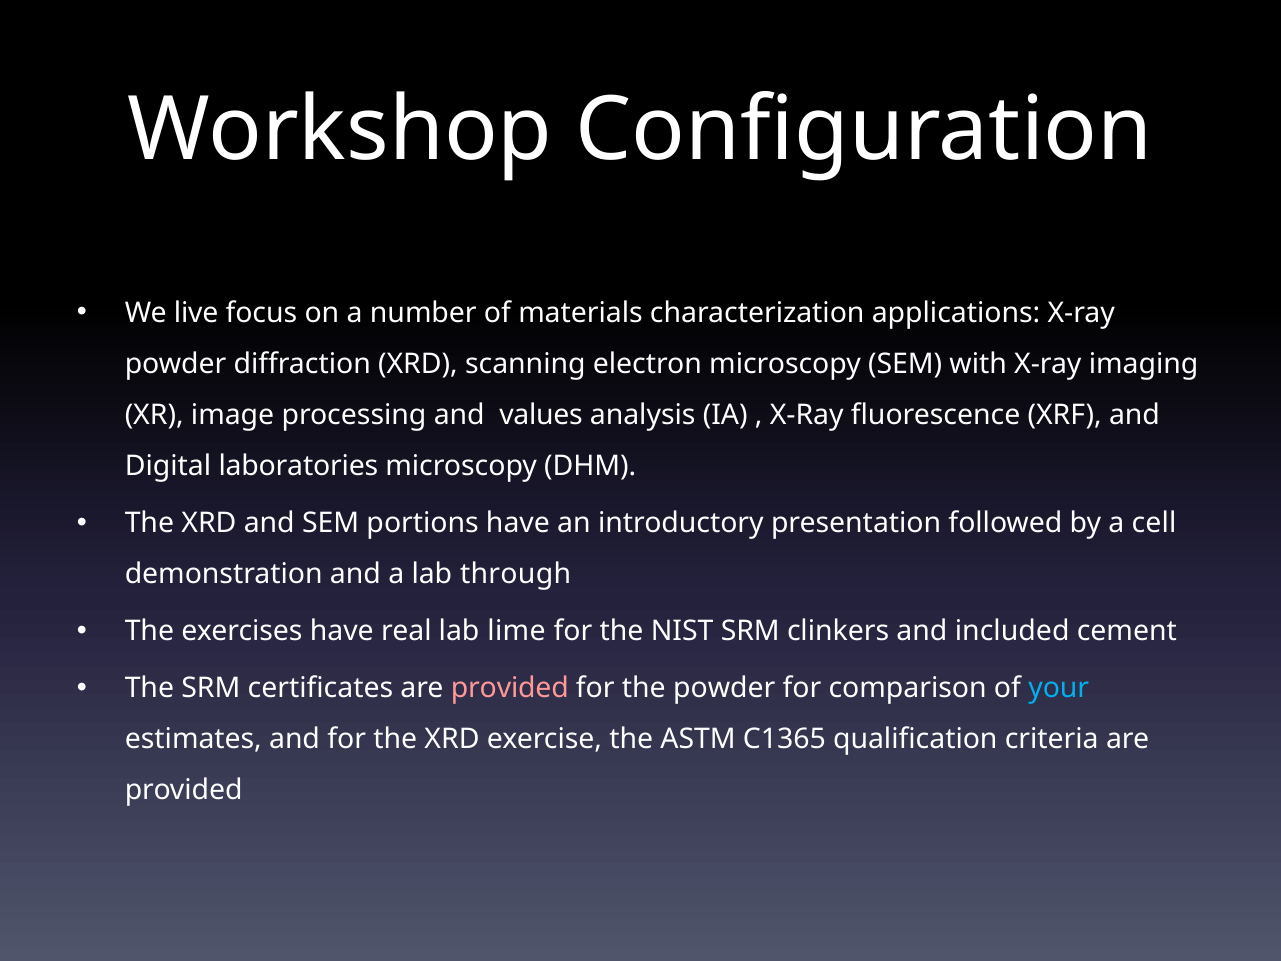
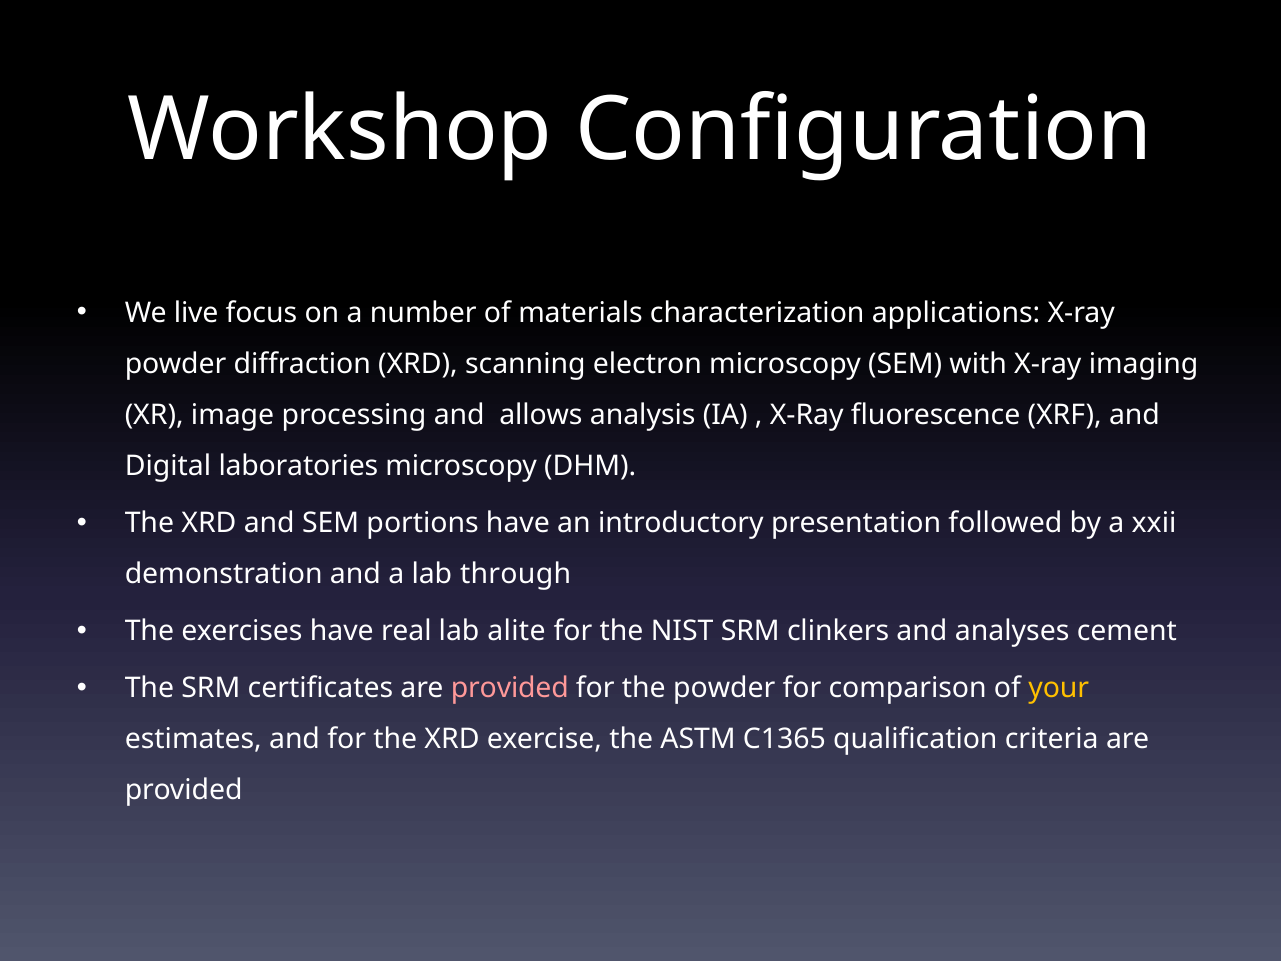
values: values -> allows
cell: cell -> xxii
lime: lime -> alite
included: included -> analyses
your colour: light blue -> yellow
